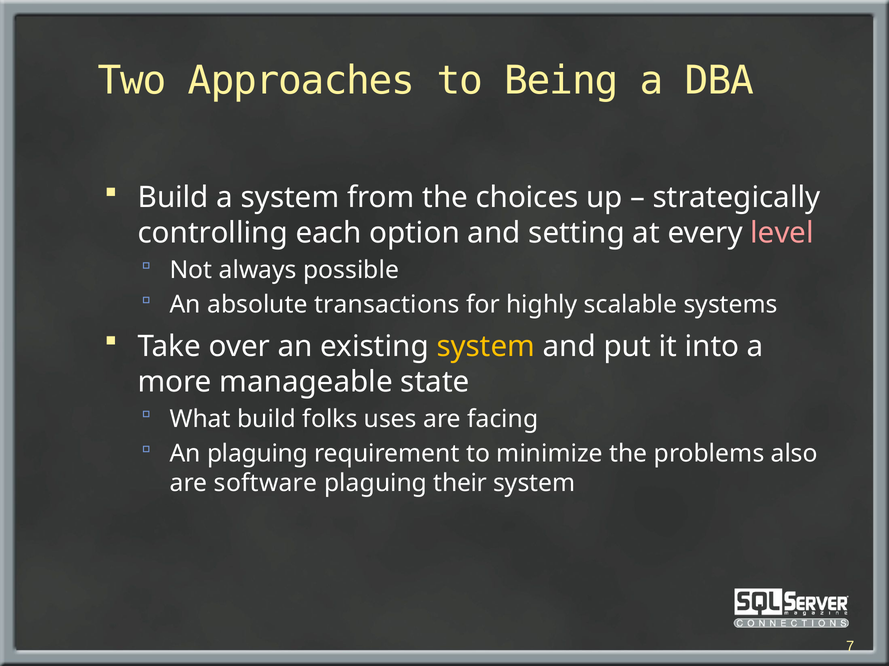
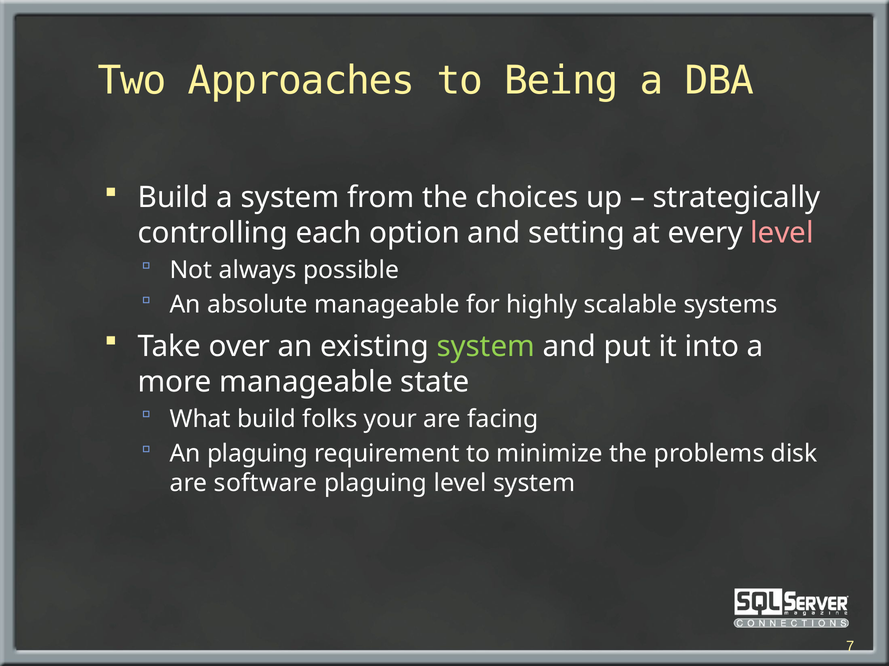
absolute transactions: transactions -> manageable
system at (486, 347) colour: yellow -> light green
uses: uses -> your
also: also -> disk
plaguing their: their -> level
